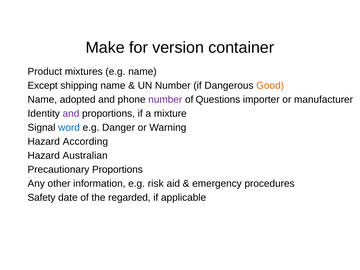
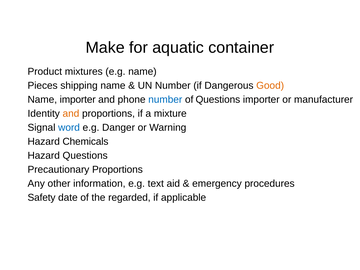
version: version -> aquatic
Except: Except -> Pieces
Name adopted: adopted -> importer
number at (165, 100) colour: purple -> blue
and at (71, 114) colour: purple -> orange
According: According -> Chemicals
Hazard Australian: Australian -> Questions
risk: risk -> text
